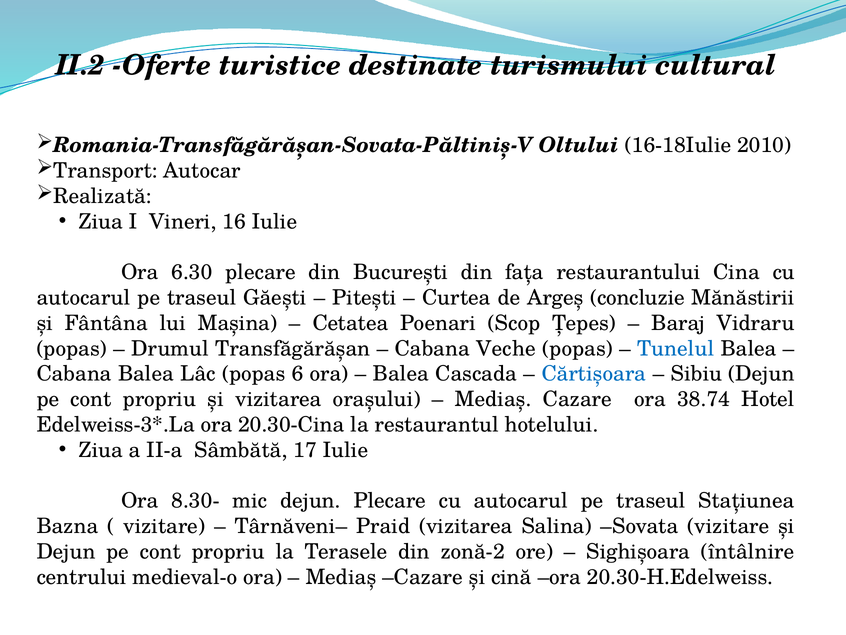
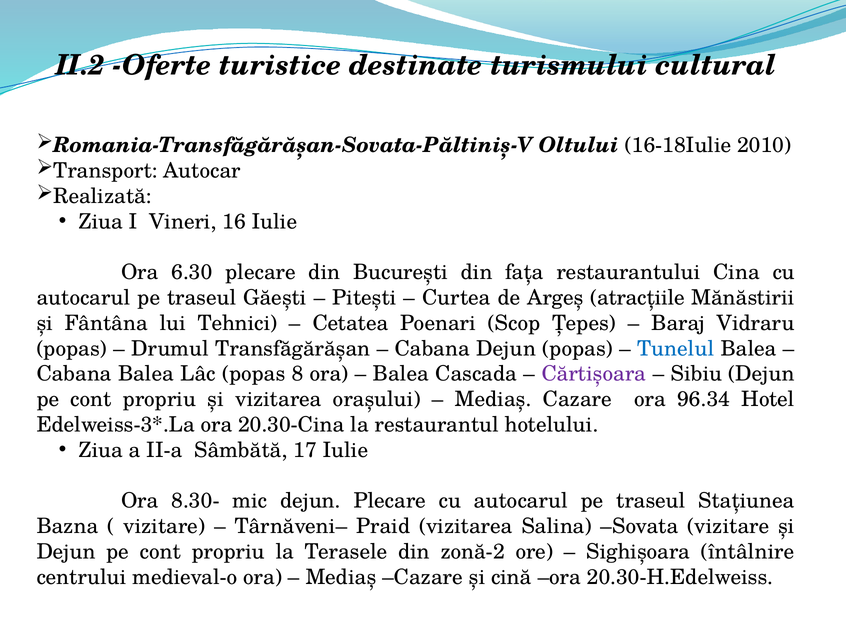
concluzie: concluzie -> atracţiile
Maşina: Maşina -> Tehnici
Cabana Veche: Veche -> Dejun
6: 6 -> 8
Cărtişoara colour: blue -> purple
38.74: 38.74 -> 96.34
